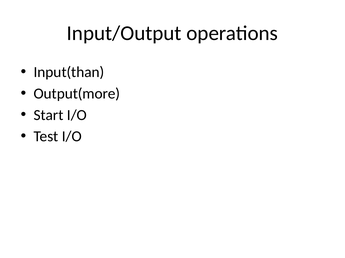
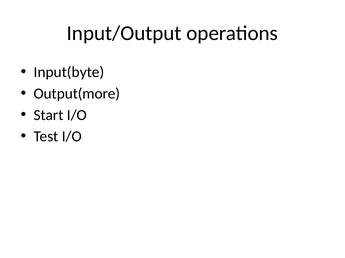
Input(than: Input(than -> Input(byte
